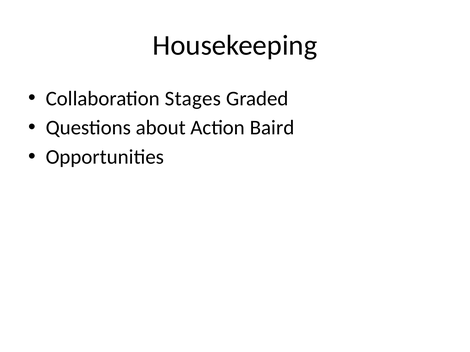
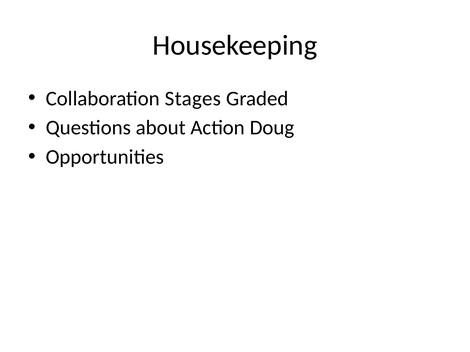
Baird: Baird -> Doug
